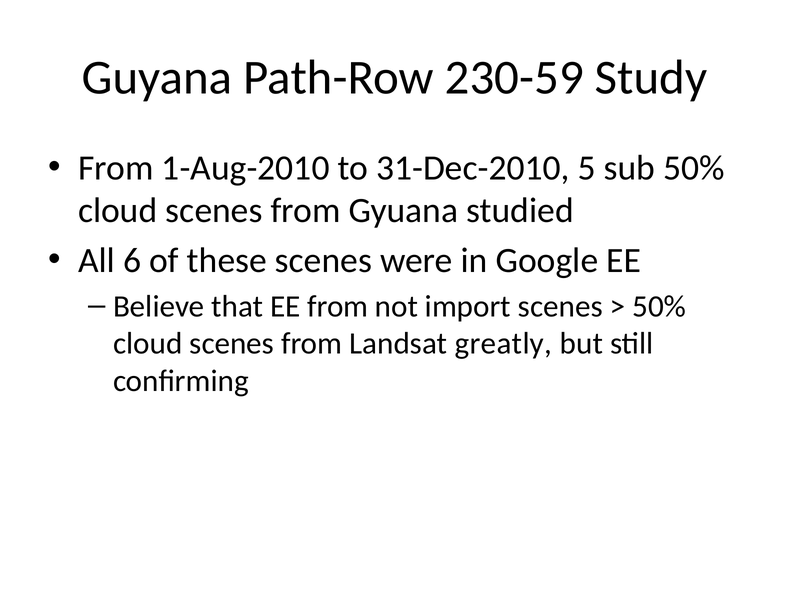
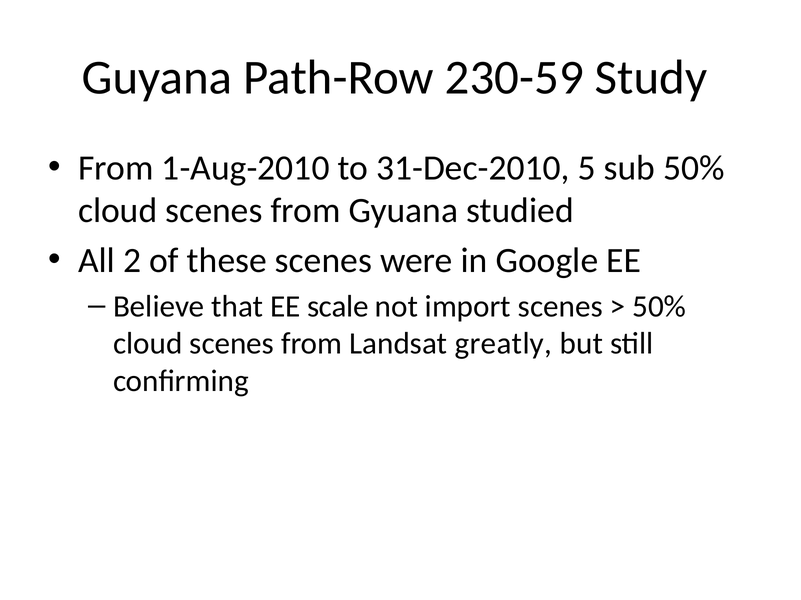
6: 6 -> 2
EE from: from -> scale
